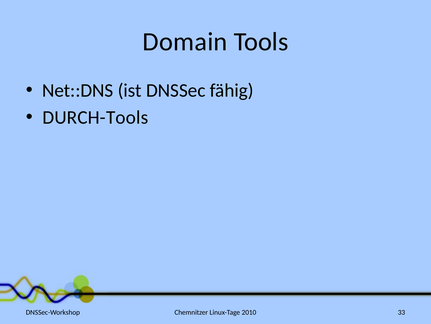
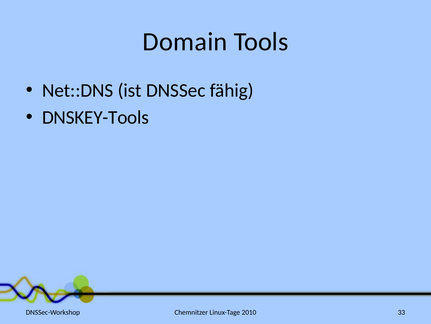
DURCH-Tools: DURCH-Tools -> DNSKEY-Tools
